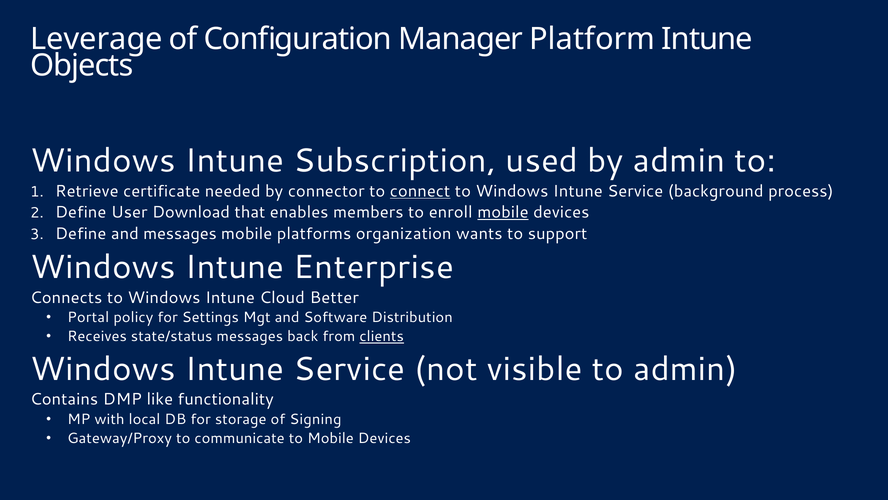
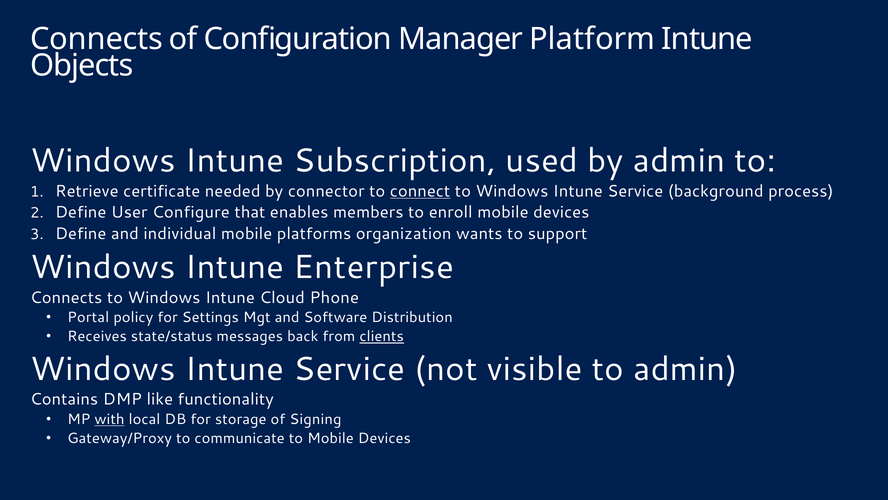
Leverage at (96, 39): Leverage -> Connects
Download: Download -> Configure
mobile at (503, 212) underline: present -> none
and messages: messages -> individual
Better: Better -> Phone
with underline: none -> present
